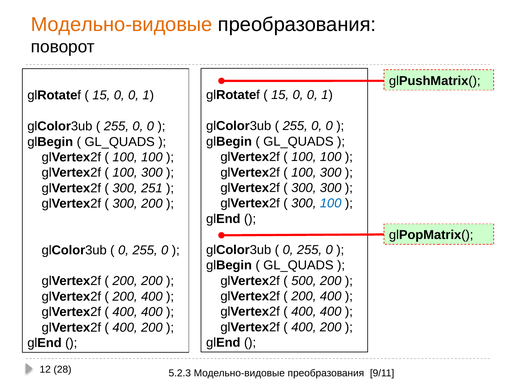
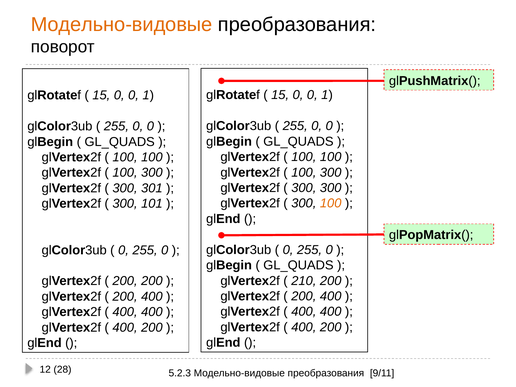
251: 251 -> 301
100 at (331, 203) colour: blue -> orange
300 200: 200 -> 101
500: 500 -> 210
